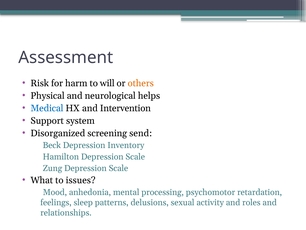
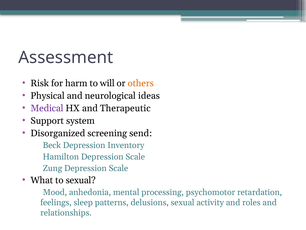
helps: helps -> ideas
Medical colour: blue -> purple
Intervention: Intervention -> Therapeutic
to issues: issues -> sexual
